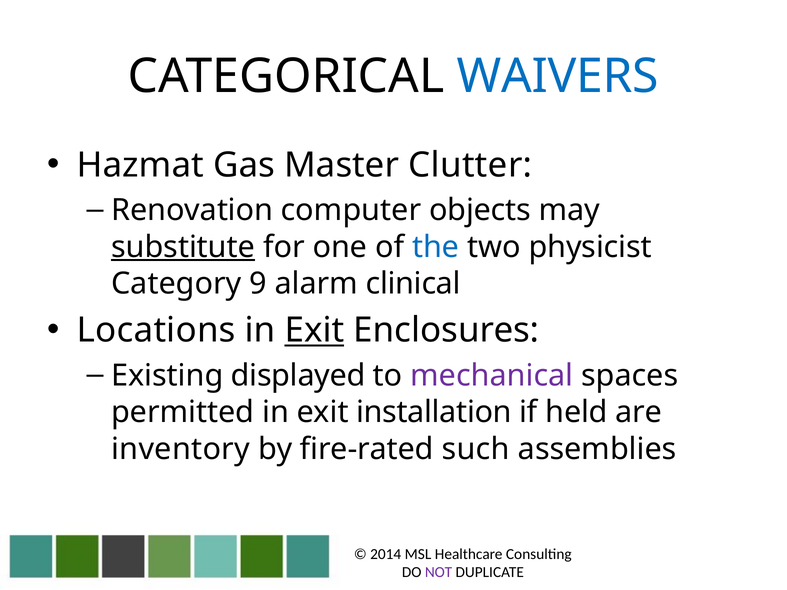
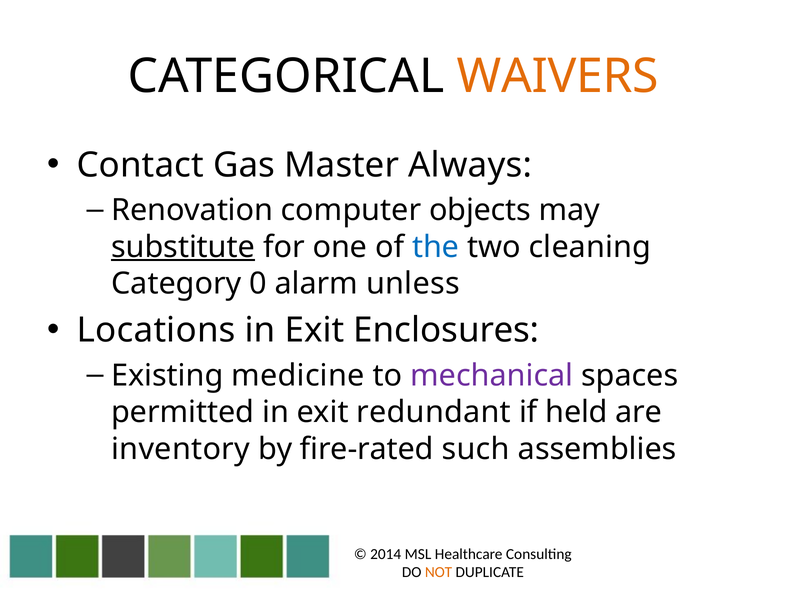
WAIVERS colour: blue -> orange
Hazmat: Hazmat -> Contact
Clutter: Clutter -> Always
physicist: physicist -> cleaning
9: 9 -> 0
clinical: clinical -> unless
Exit at (314, 330) underline: present -> none
displayed: displayed -> medicine
installation: installation -> redundant
NOT colour: purple -> orange
